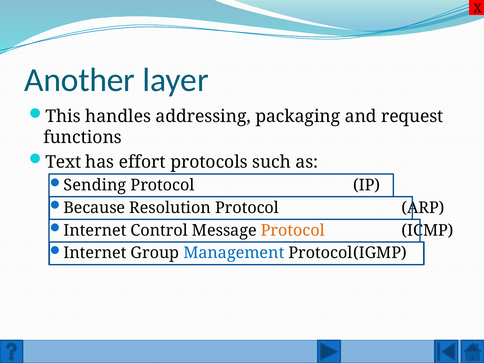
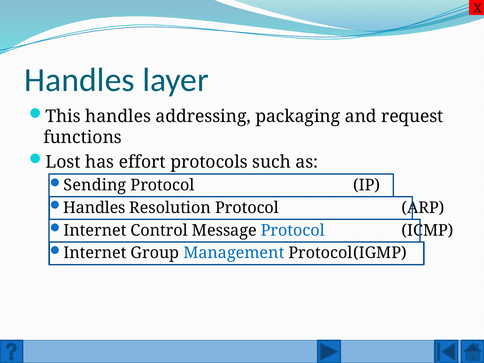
Another at (80, 80): Another -> Handles
Text: Text -> Lost
Because at (94, 208): Because -> Handles
Protocol at (293, 230) colour: orange -> blue
